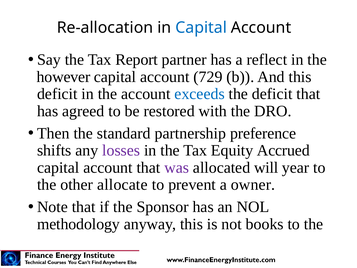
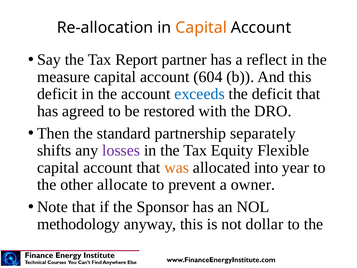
Capital at (201, 28) colour: blue -> orange
however: however -> measure
729: 729 -> 604
preference: preference -> separately
Accrued: Accrued -> Flexible
was colour: purple -> orange
will: will -> into
books: books -> dollar
